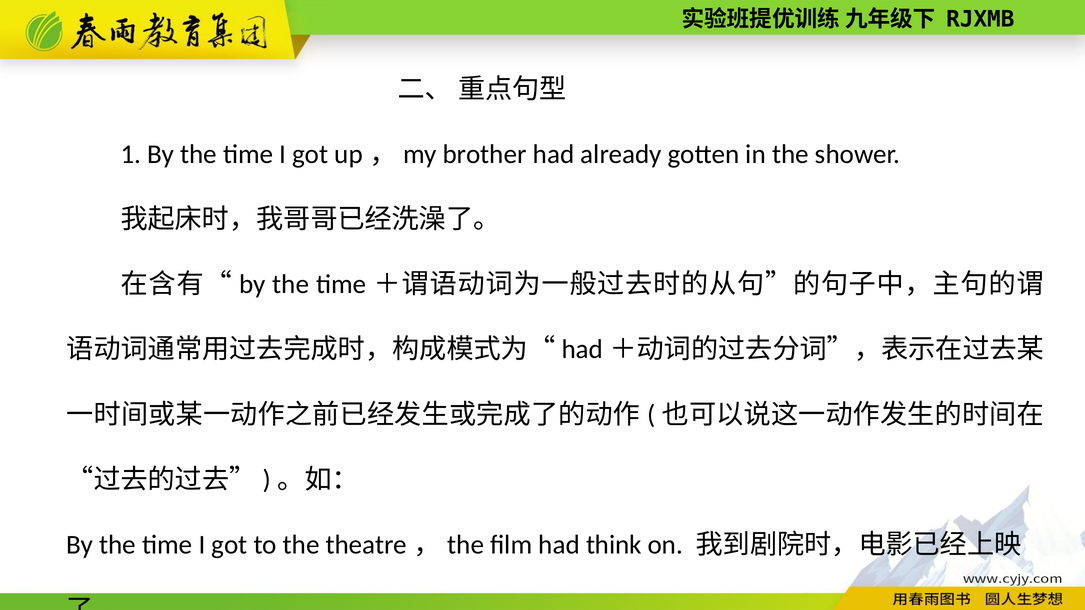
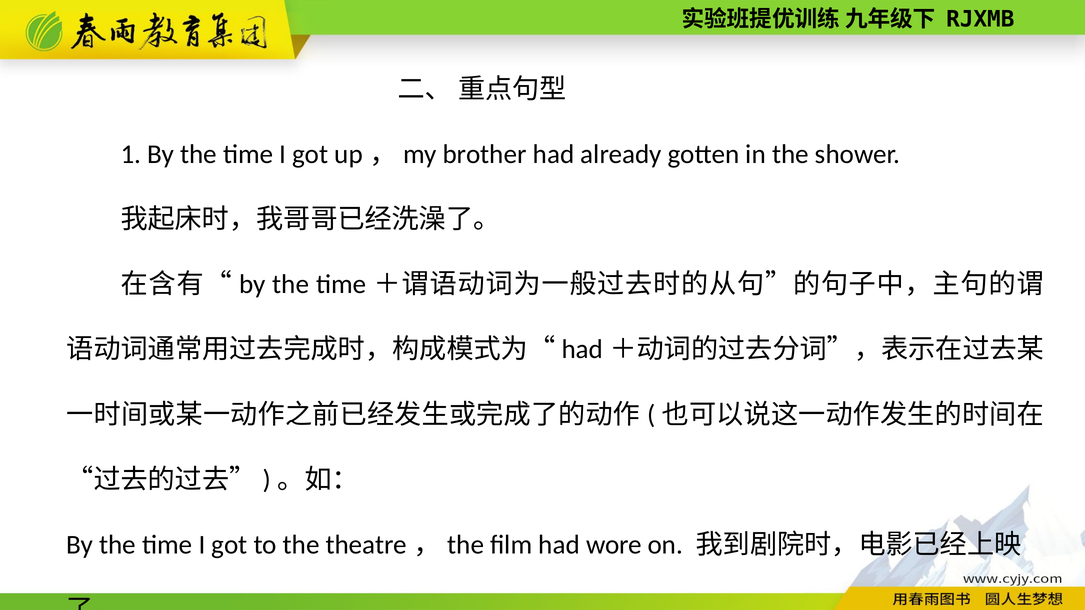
think: think -> wore
